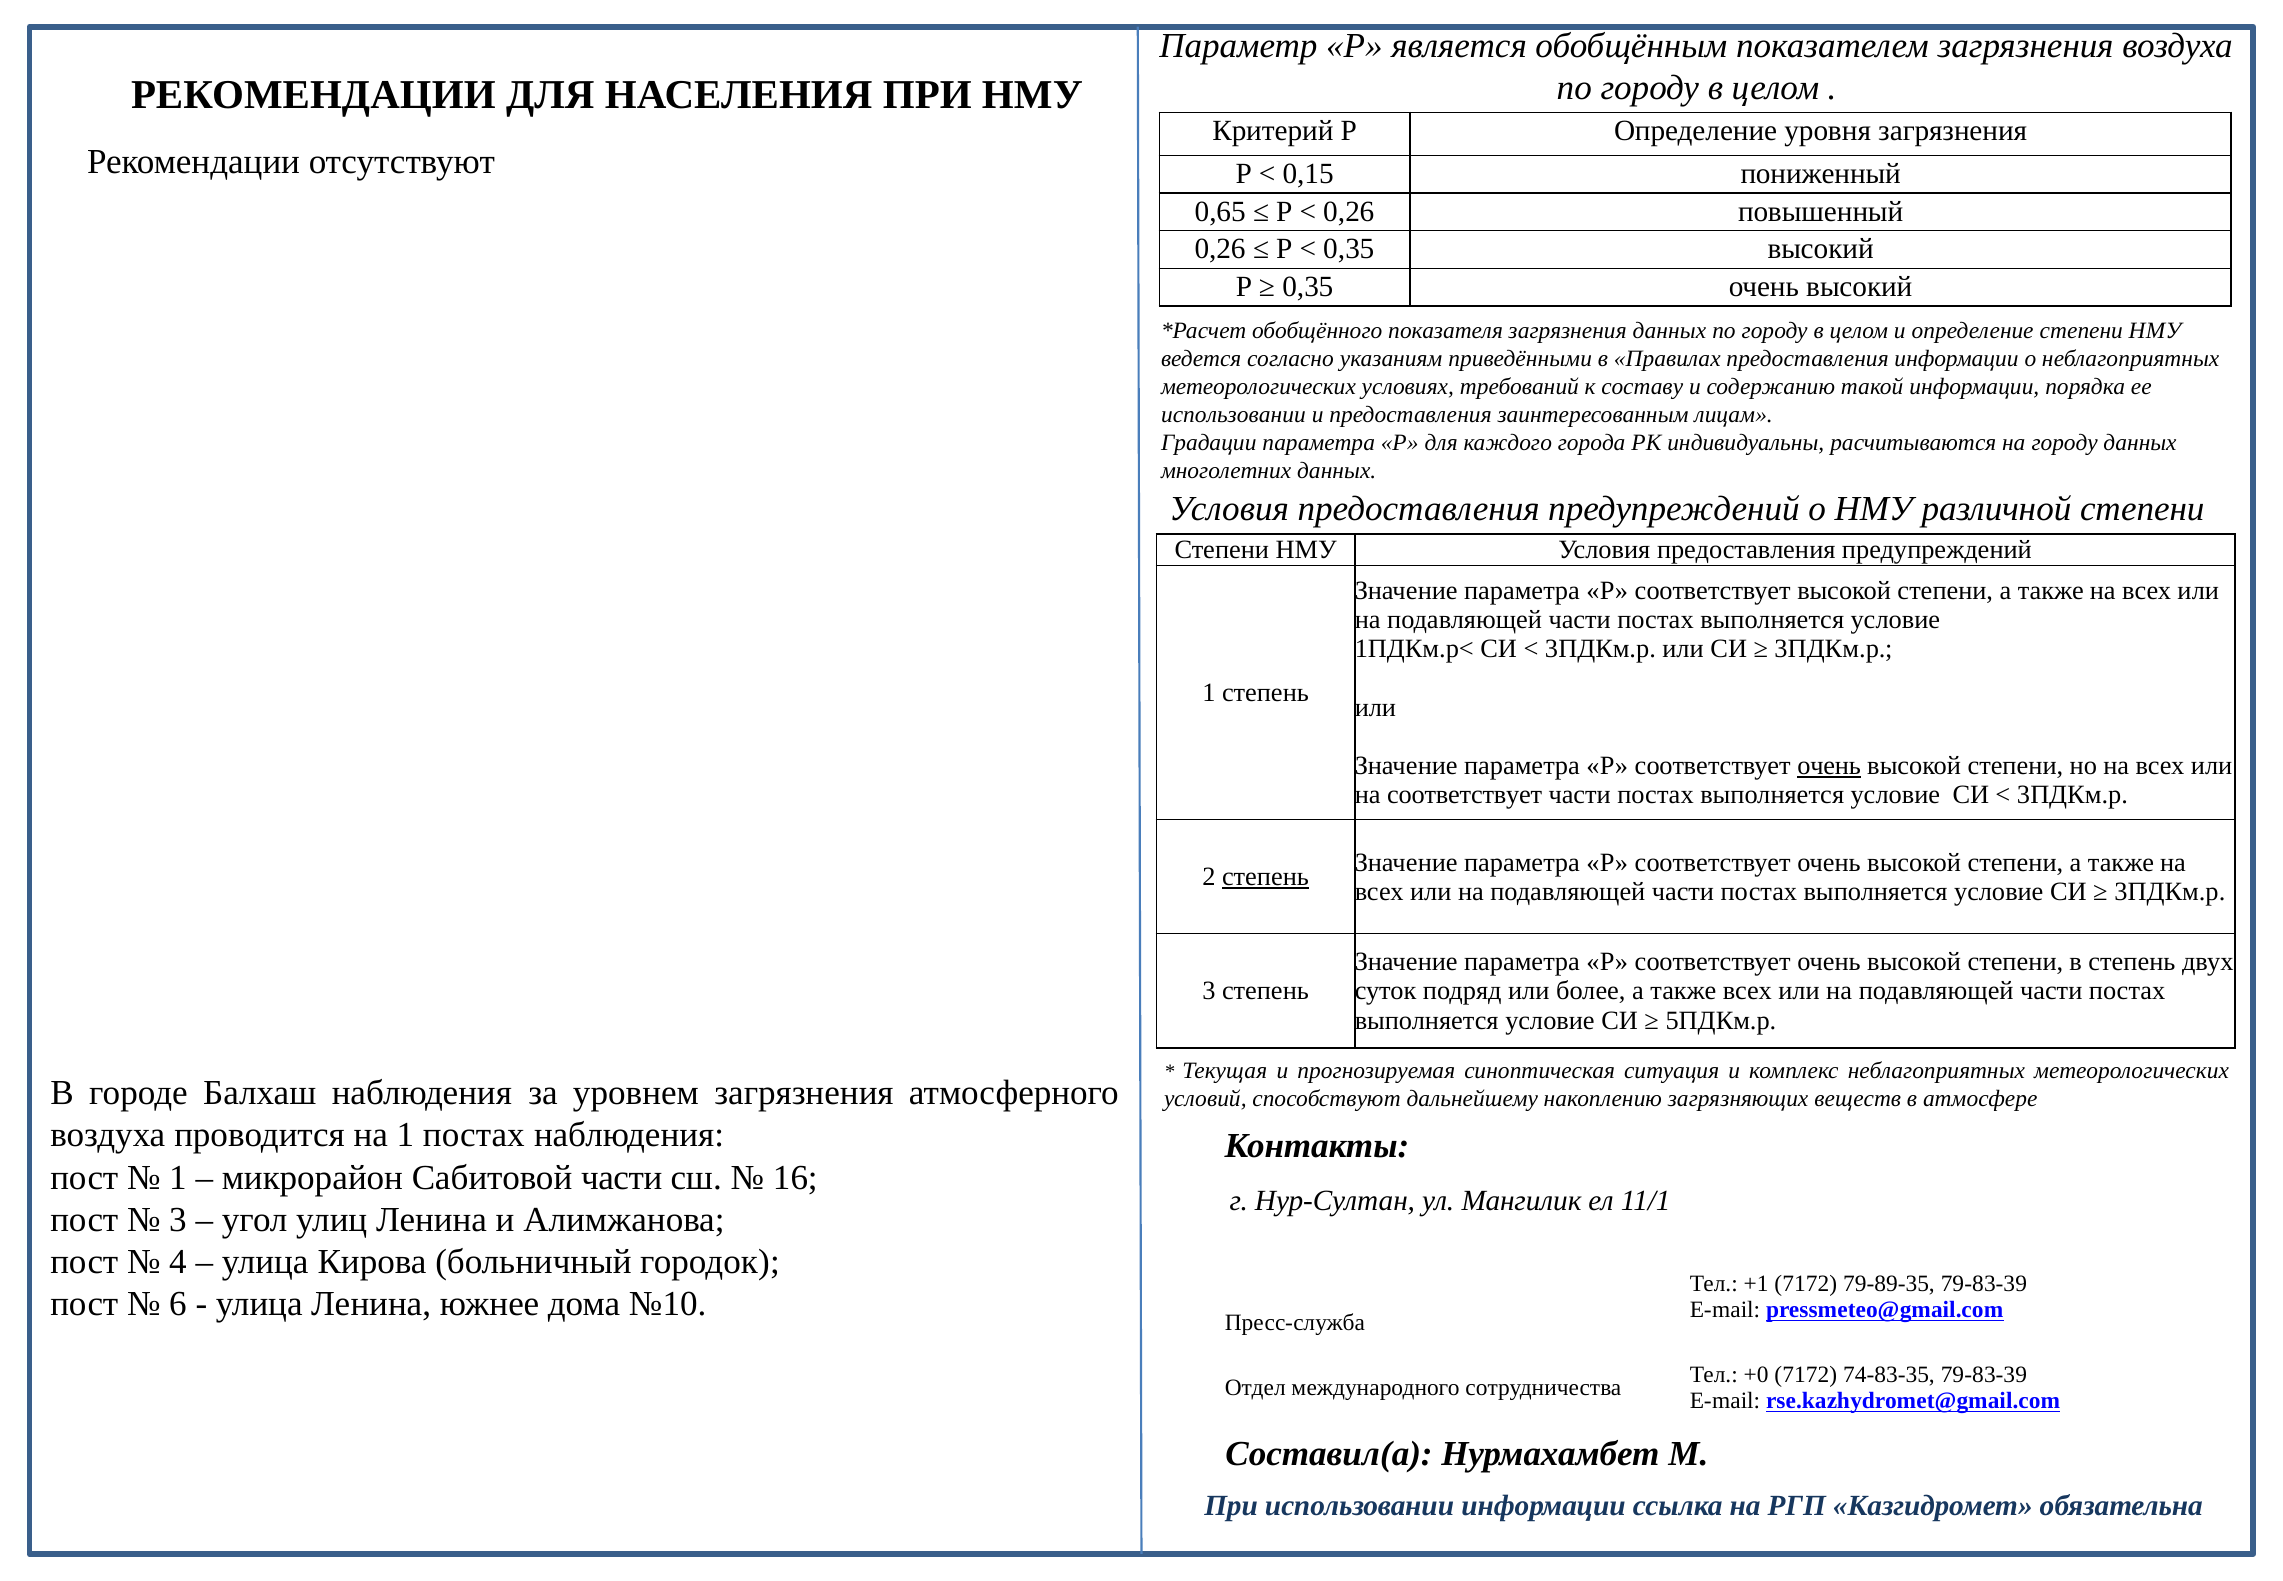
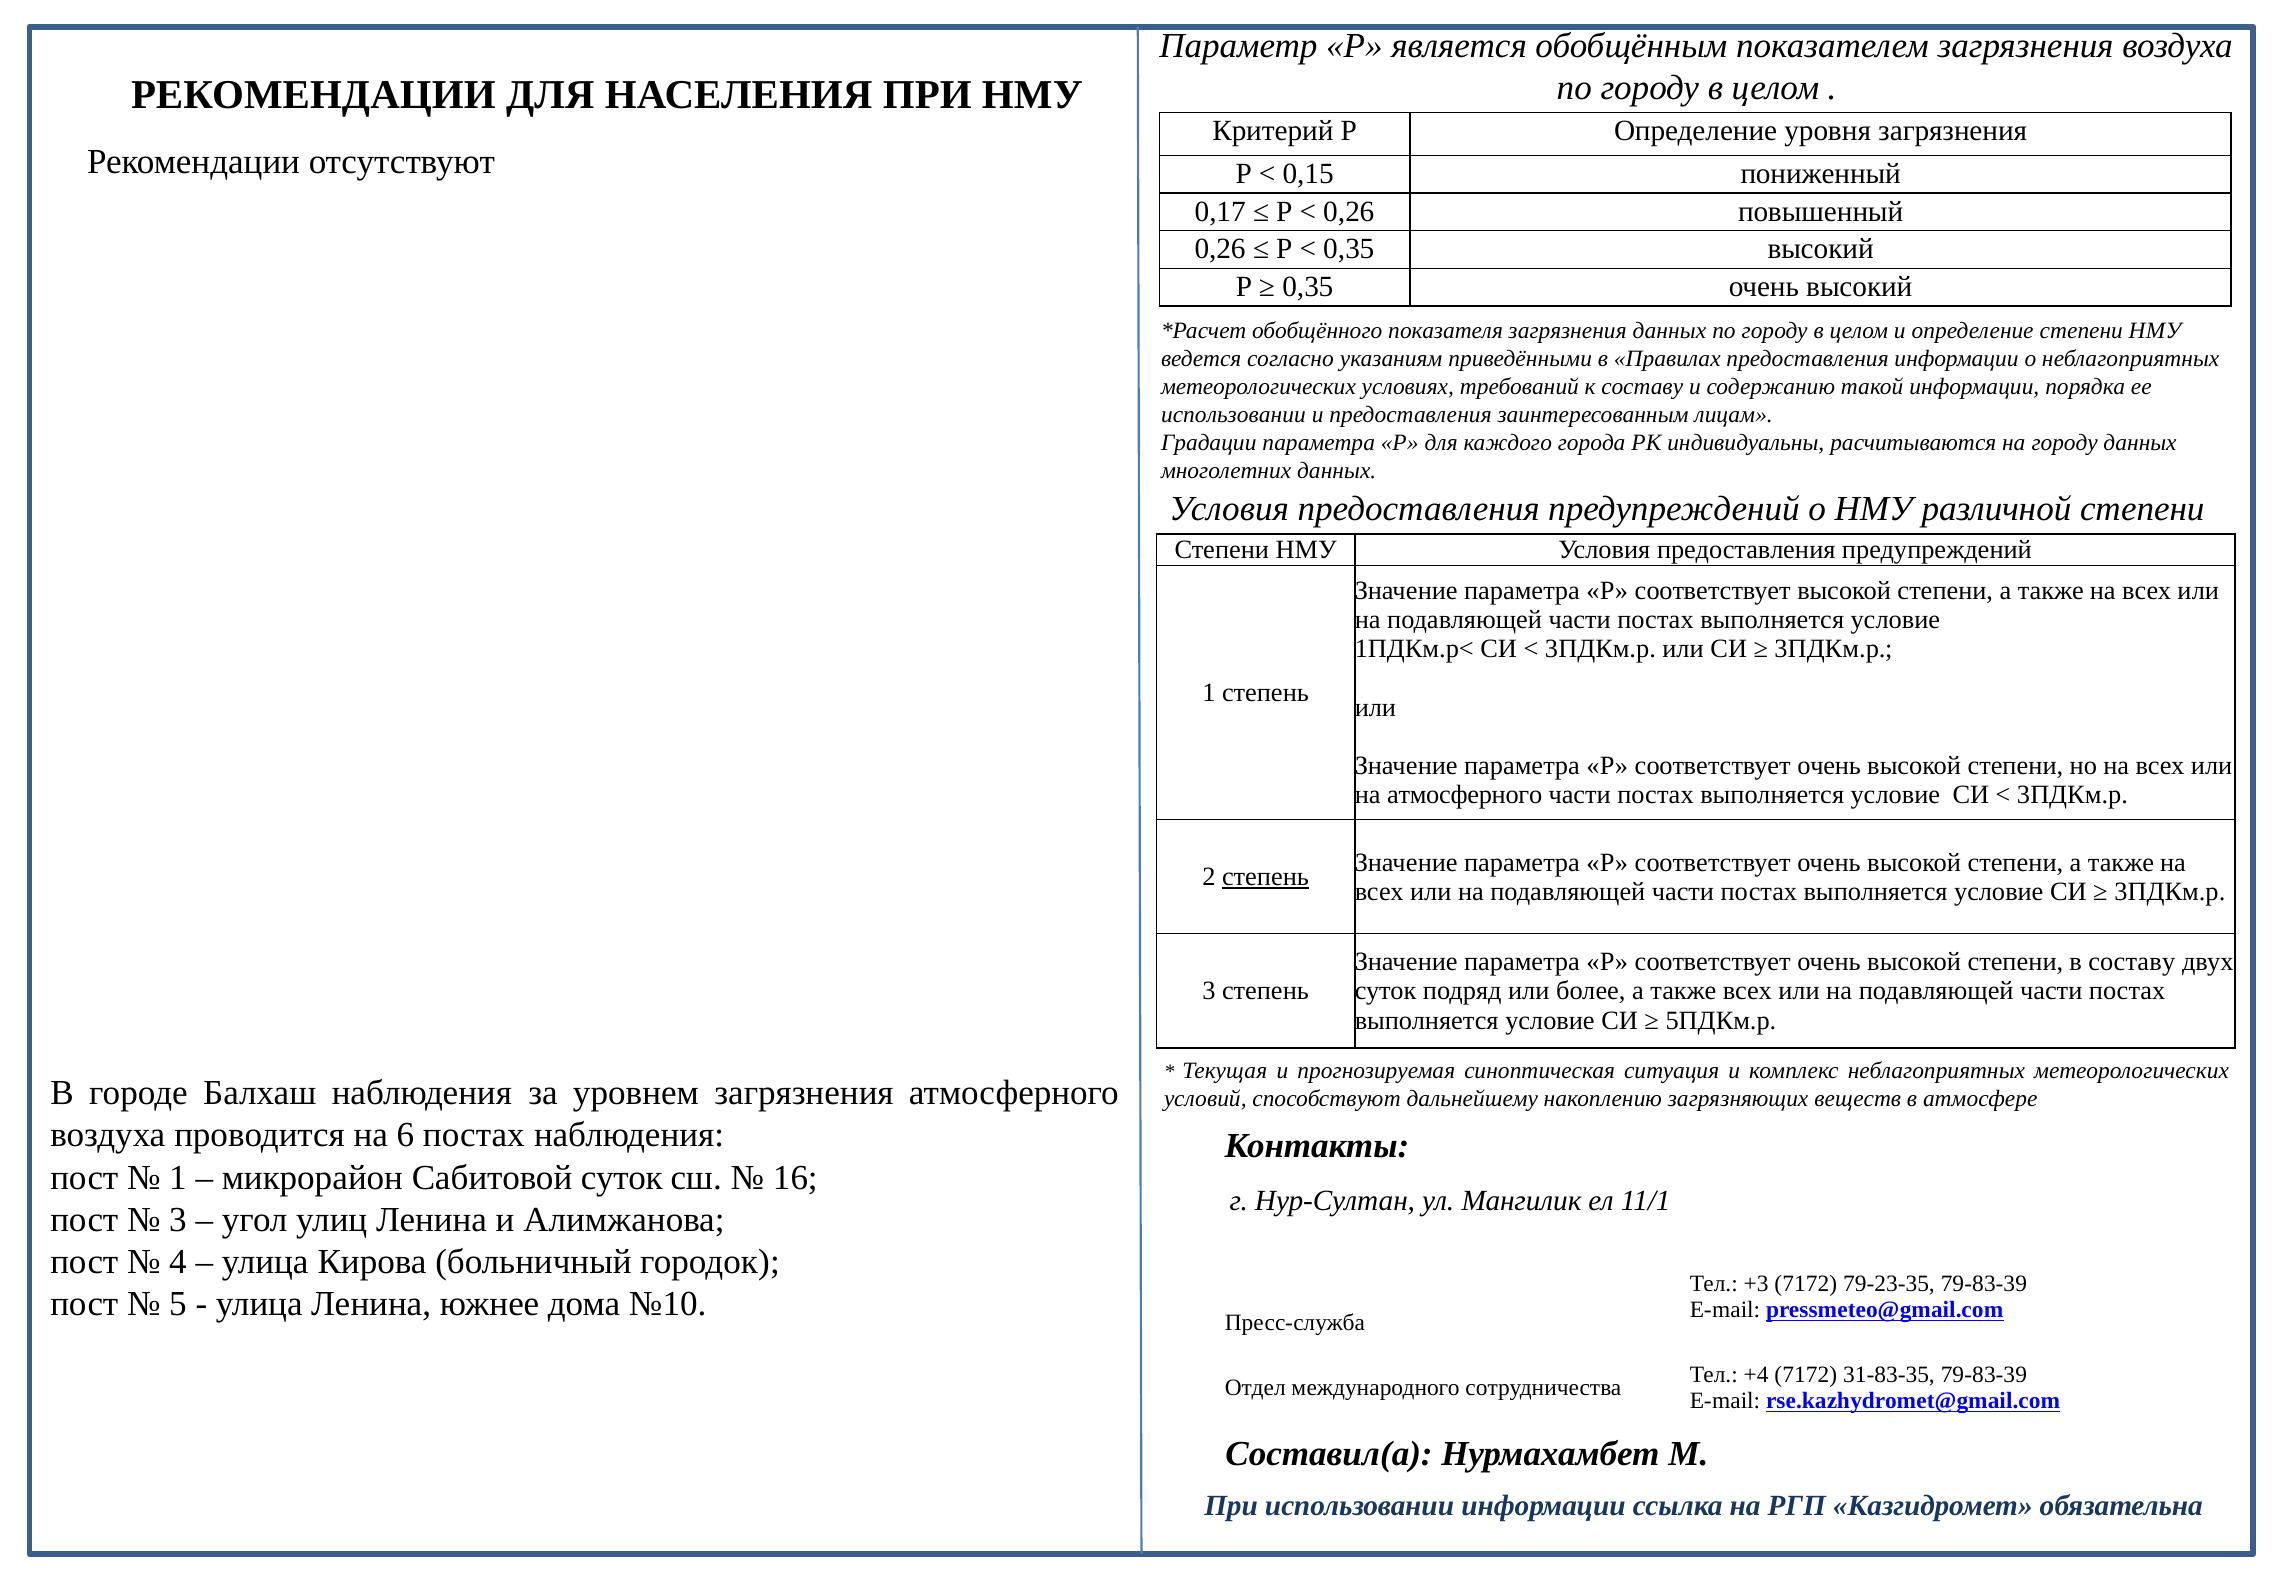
0,65: 0,65 -> 0,17
очень at (1829, 766) underline: present -> none
на соответствует: соответствует -> атмосферного
в степень: степень -> составу
на 1: 1 -> 6
Сабитовой части: части -> суток
+1: +1 -> +3
79-89-35: 79-89-35 -> 79-23-35
6: 6 -> 5
+0: +0 -> +4
74-83-35: 74-83-35 -> 31-83-35
